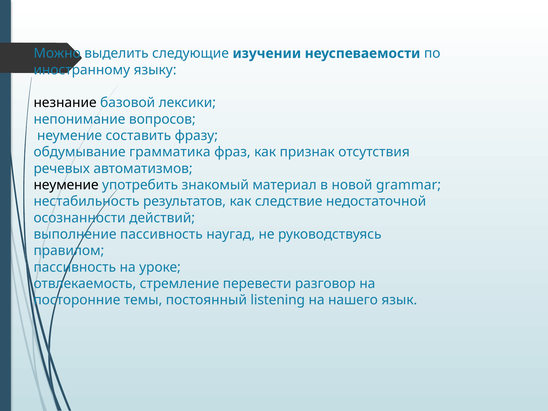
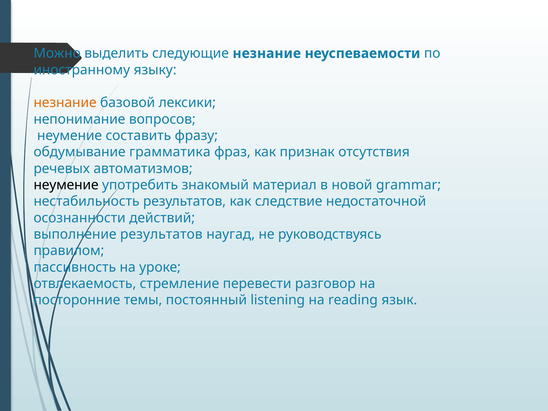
следующие изучении: изучении -> незнание
незнание at (65, 103) colour: black -> orange
выполнение пассивность: пассивность -> результатов
нашего: нашего -> reading
